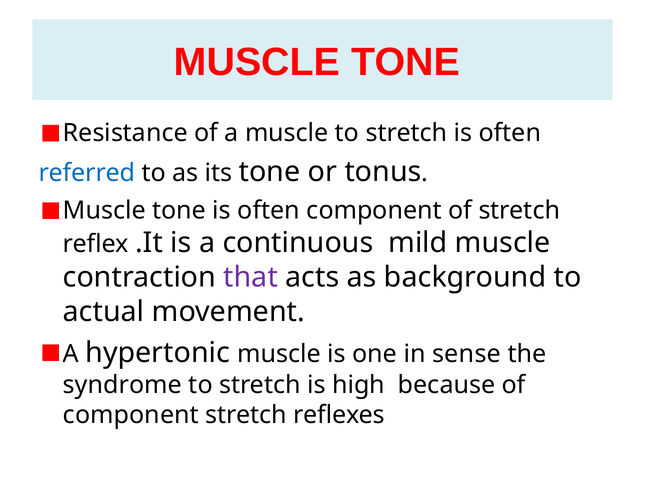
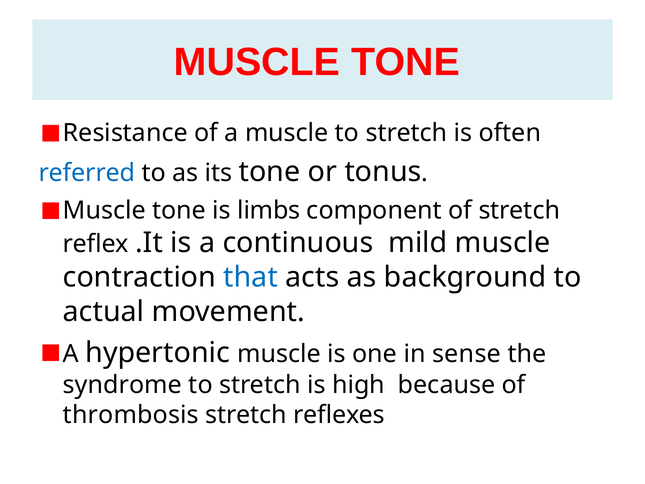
tone is often: often -> limbs
that colour: purple -> blue
component at (131, 415): component -> thrombosis
